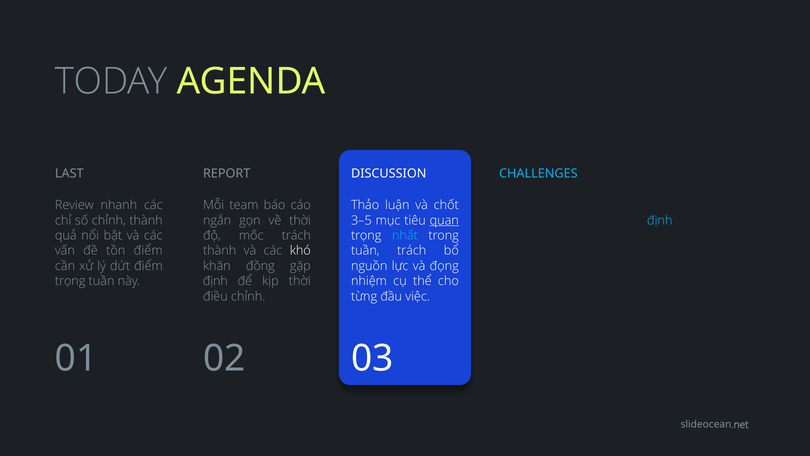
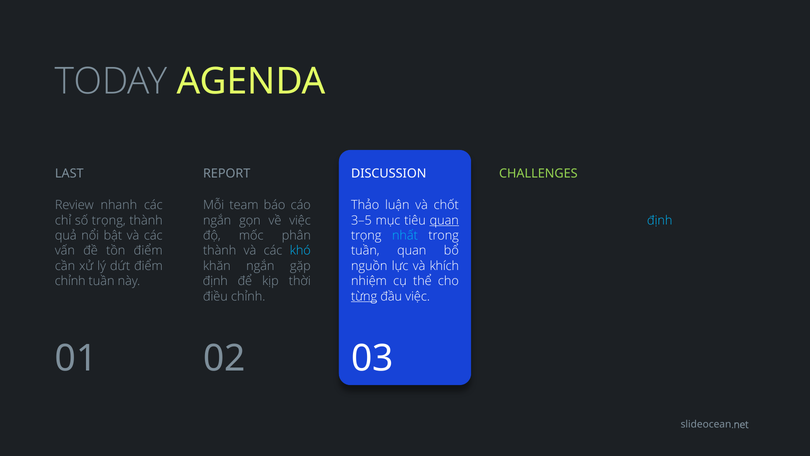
CHALLENGES colour: light blue -> light green
số chỉnh: chỉnh -> trọng
về thời: thời -> việc
mốc trách: trách -> phân
khó colour: white -> light blue
tuần trách: trách -> quan
đồng at (260, 266): đồng -> ngắn
đọng: đọng -> khích
trọng at (70, 281): trọng -> chỉnh
từng underline: none -> present
